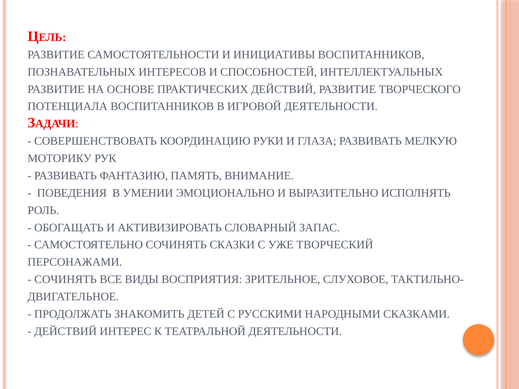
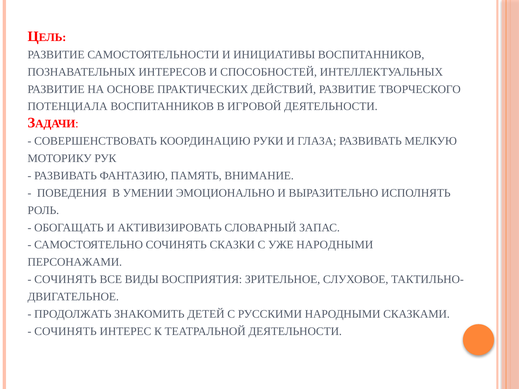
УЖЕ ТВОРЧЕСКИЙ: ТВОРЧЕСКИЙ -> НАРОДНЫМИ
ДЕЙСТВИЙ at (66, 332): ДЕЙСТВИЙ -> СОЧИНЯТЬ
